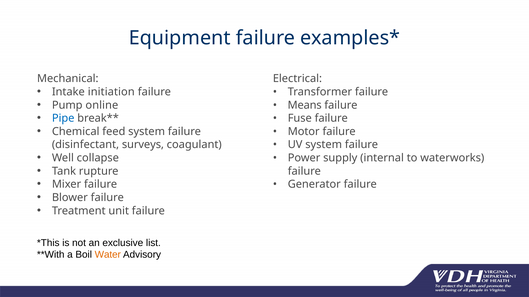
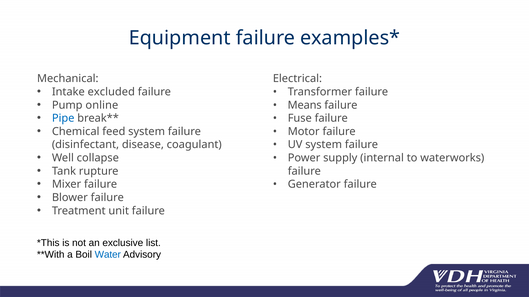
initiation: initiation -> excluded
surveys: surveys -> disease
Water colour: orange -> blue
